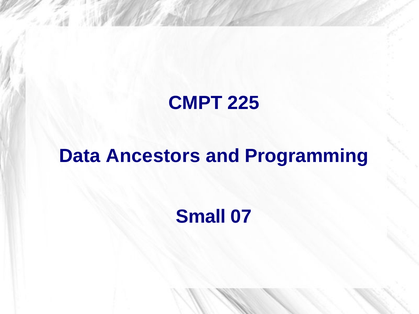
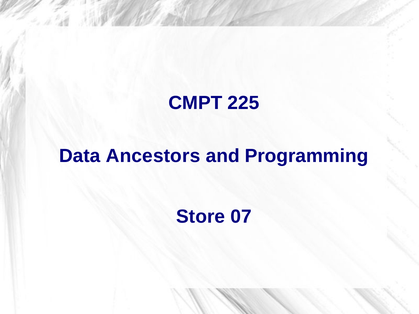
Small: Small -> Store
